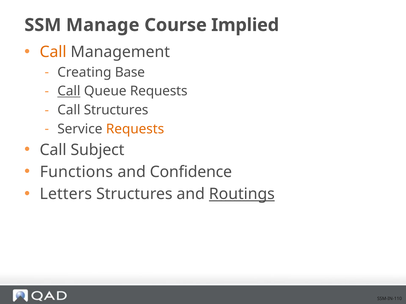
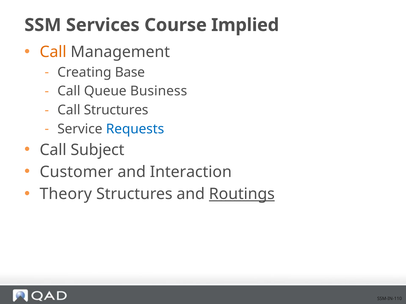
Manage: Manage -> Services
Call at (69, 91) underline: present -> none
Queue Requests: Requests -> Business
Requests at (135, 129) colour: orange -> blue
Functions: Functions -> Customer
Confidence: Confidence -> Interaction
Letters: Letters -> Theory
